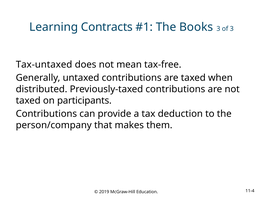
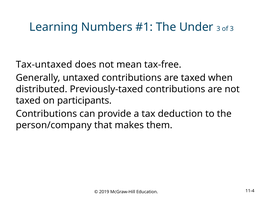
Contracts: Contracts -> Numbers
Books: Books -> Under
